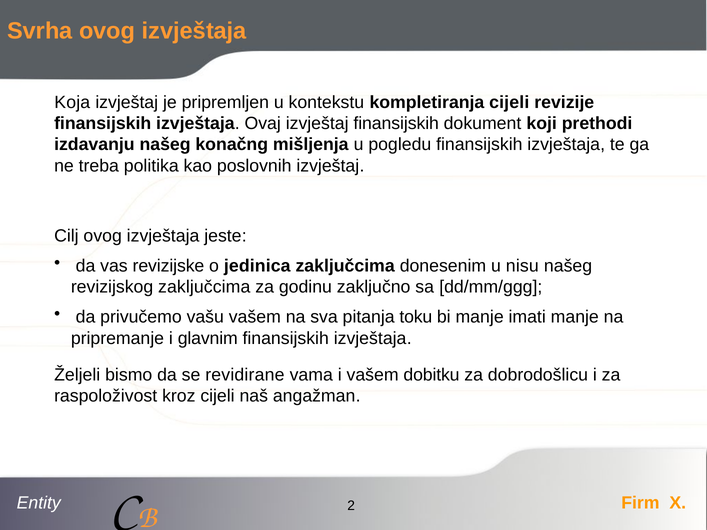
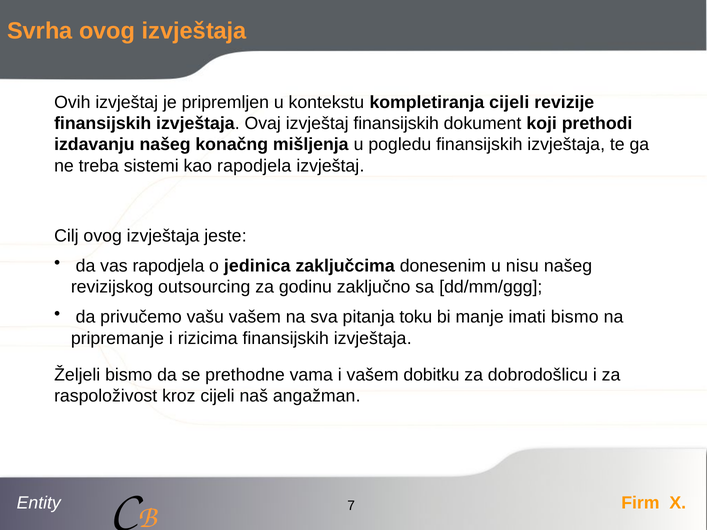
Koja: Koja -> Ovih
politika: politika -> sistemi
kao poslovnih: poslovnih -> rapodjela
vas revizijske: revizijske -> rapodjela
revizijskog zaključcima: zaključcima -> outsourcing
imati manje: manje -> bismo
glavnim: glavnim -> rizicima
revidirane: revidirane -> prethodne
2: 2 -> 7
